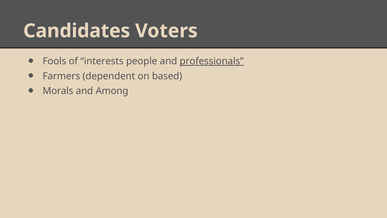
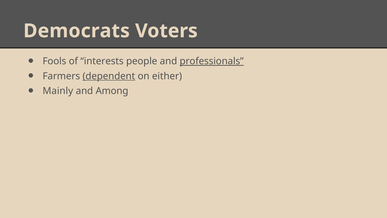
Candidates: Candidates -> Democrats
dependent underline: none -> present
based: based -> either
Morals: Morals -> Mainly
